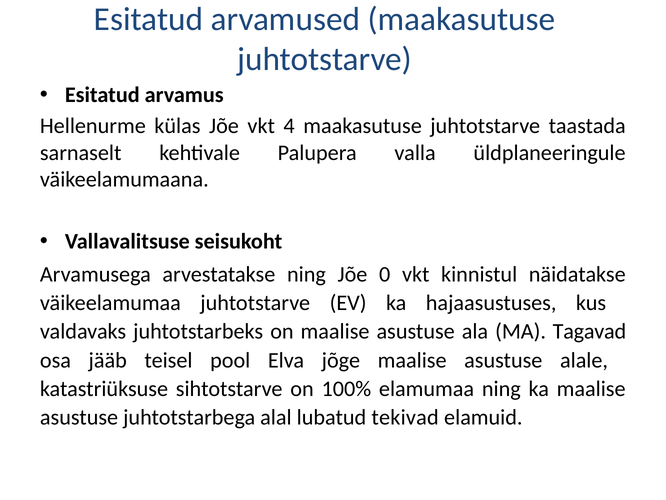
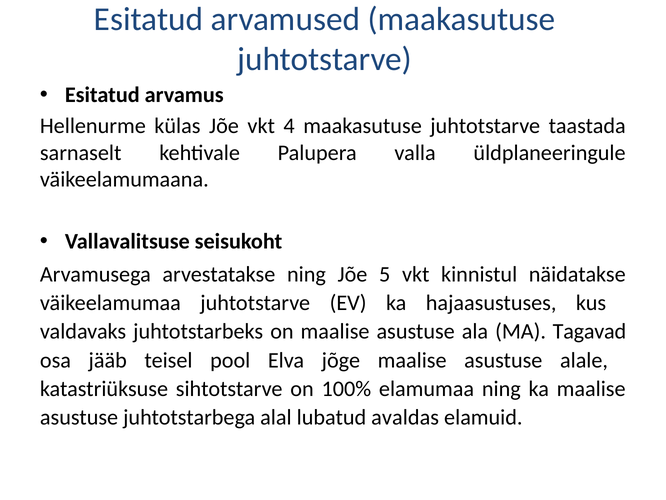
0: 0 -> 5
tekivad: tekivad -> avaldas
